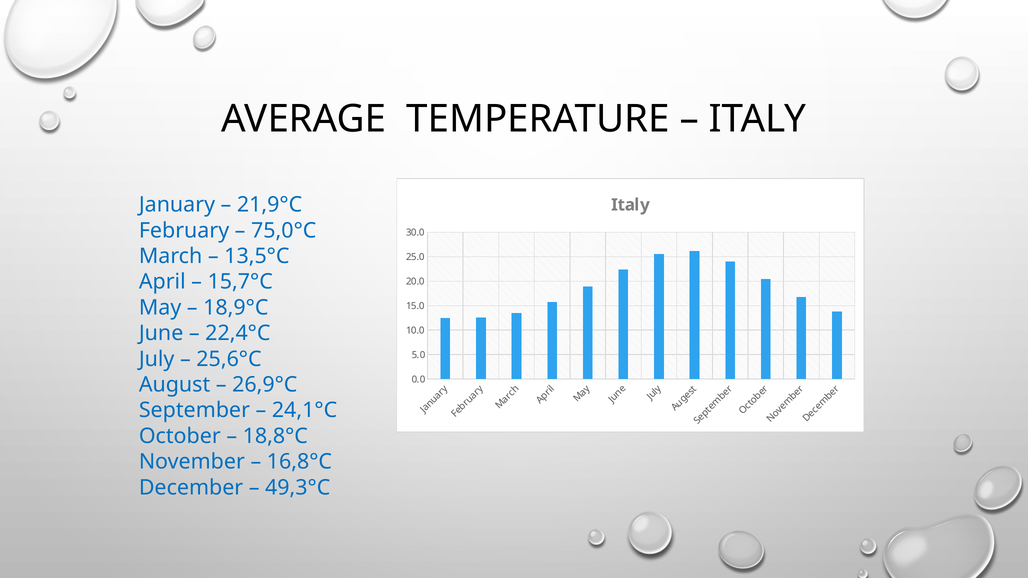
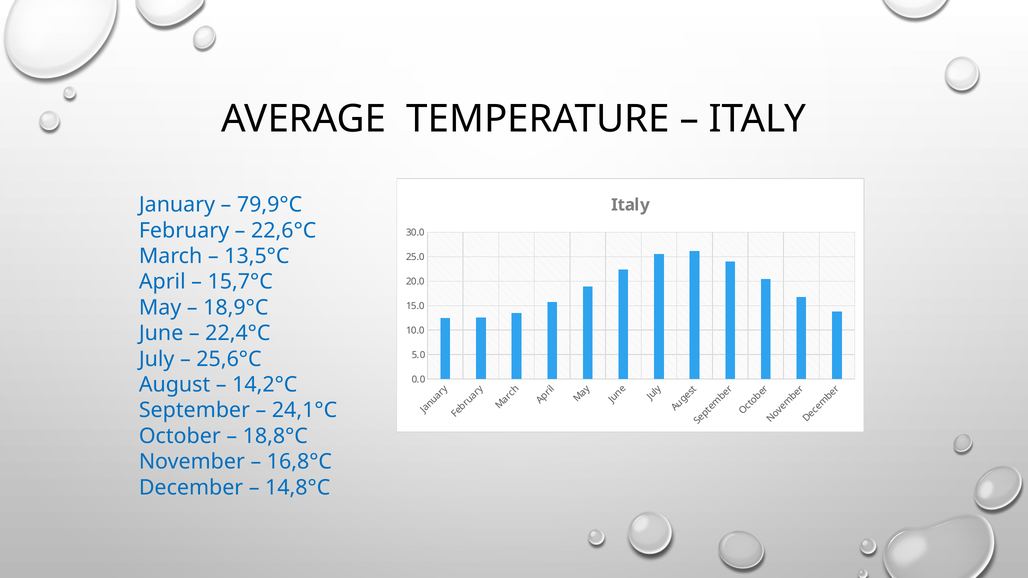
21,9°C: 21,9°C -> 79,9°C
75,0°C: 75,0°C -> 22,6°C
26,9°C: 26,9°C -> 14,2°C
49,3°C: 49,3°C -> 14,8°C
